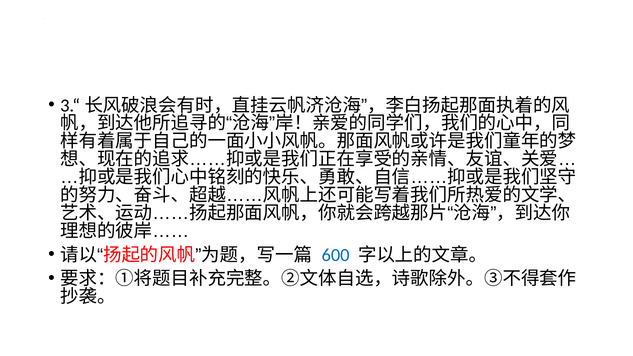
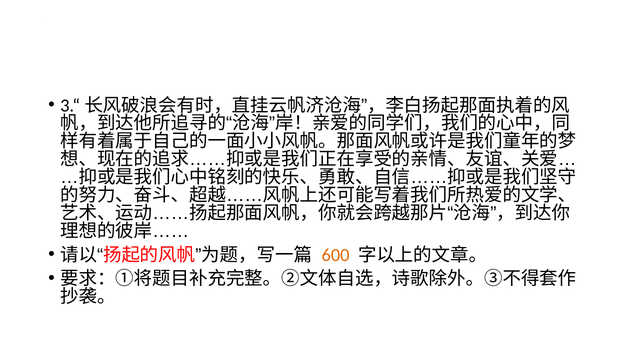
600 colour: blue -> orange
